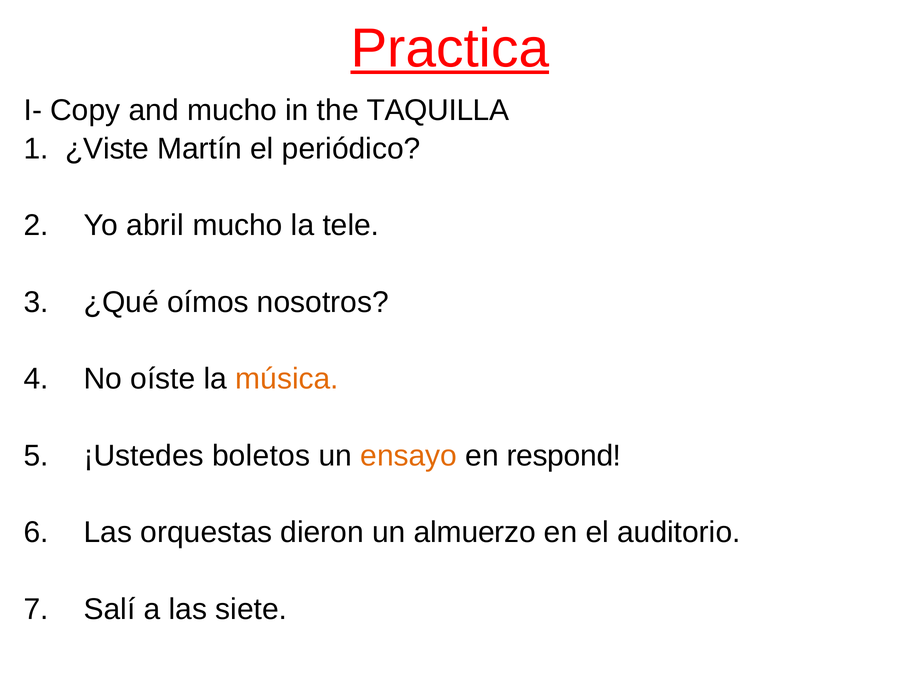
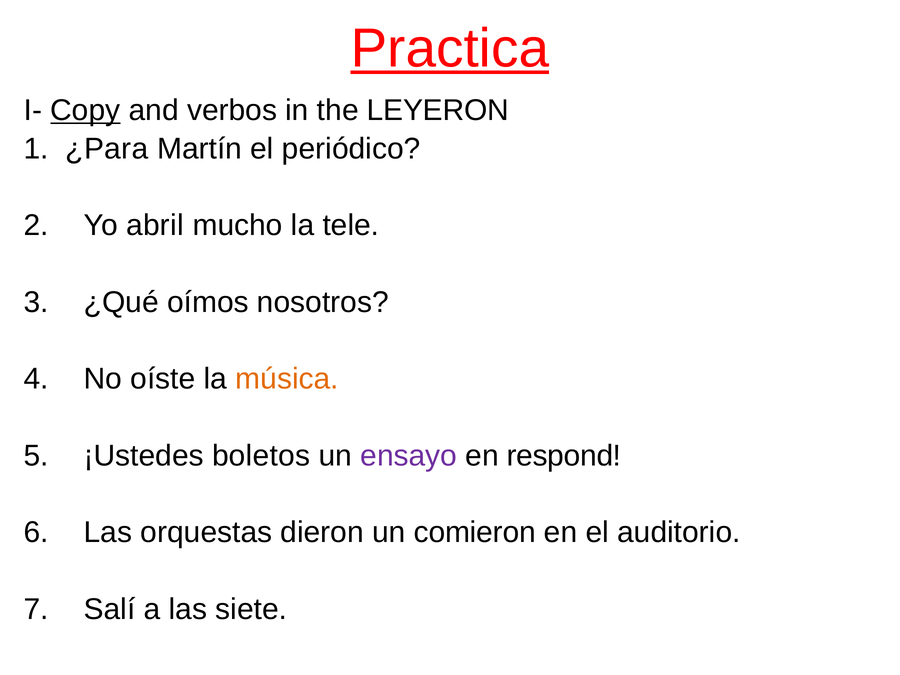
Copy underline: none -> present
and mucho: mucho -> verbos
TAQUILLA: TAQUILLA -> LEYERON
¿Viste: ¿Viste -> ¿Para
ensayo colour: orange -> purple
almuerzo: almuerzo -> comieron
